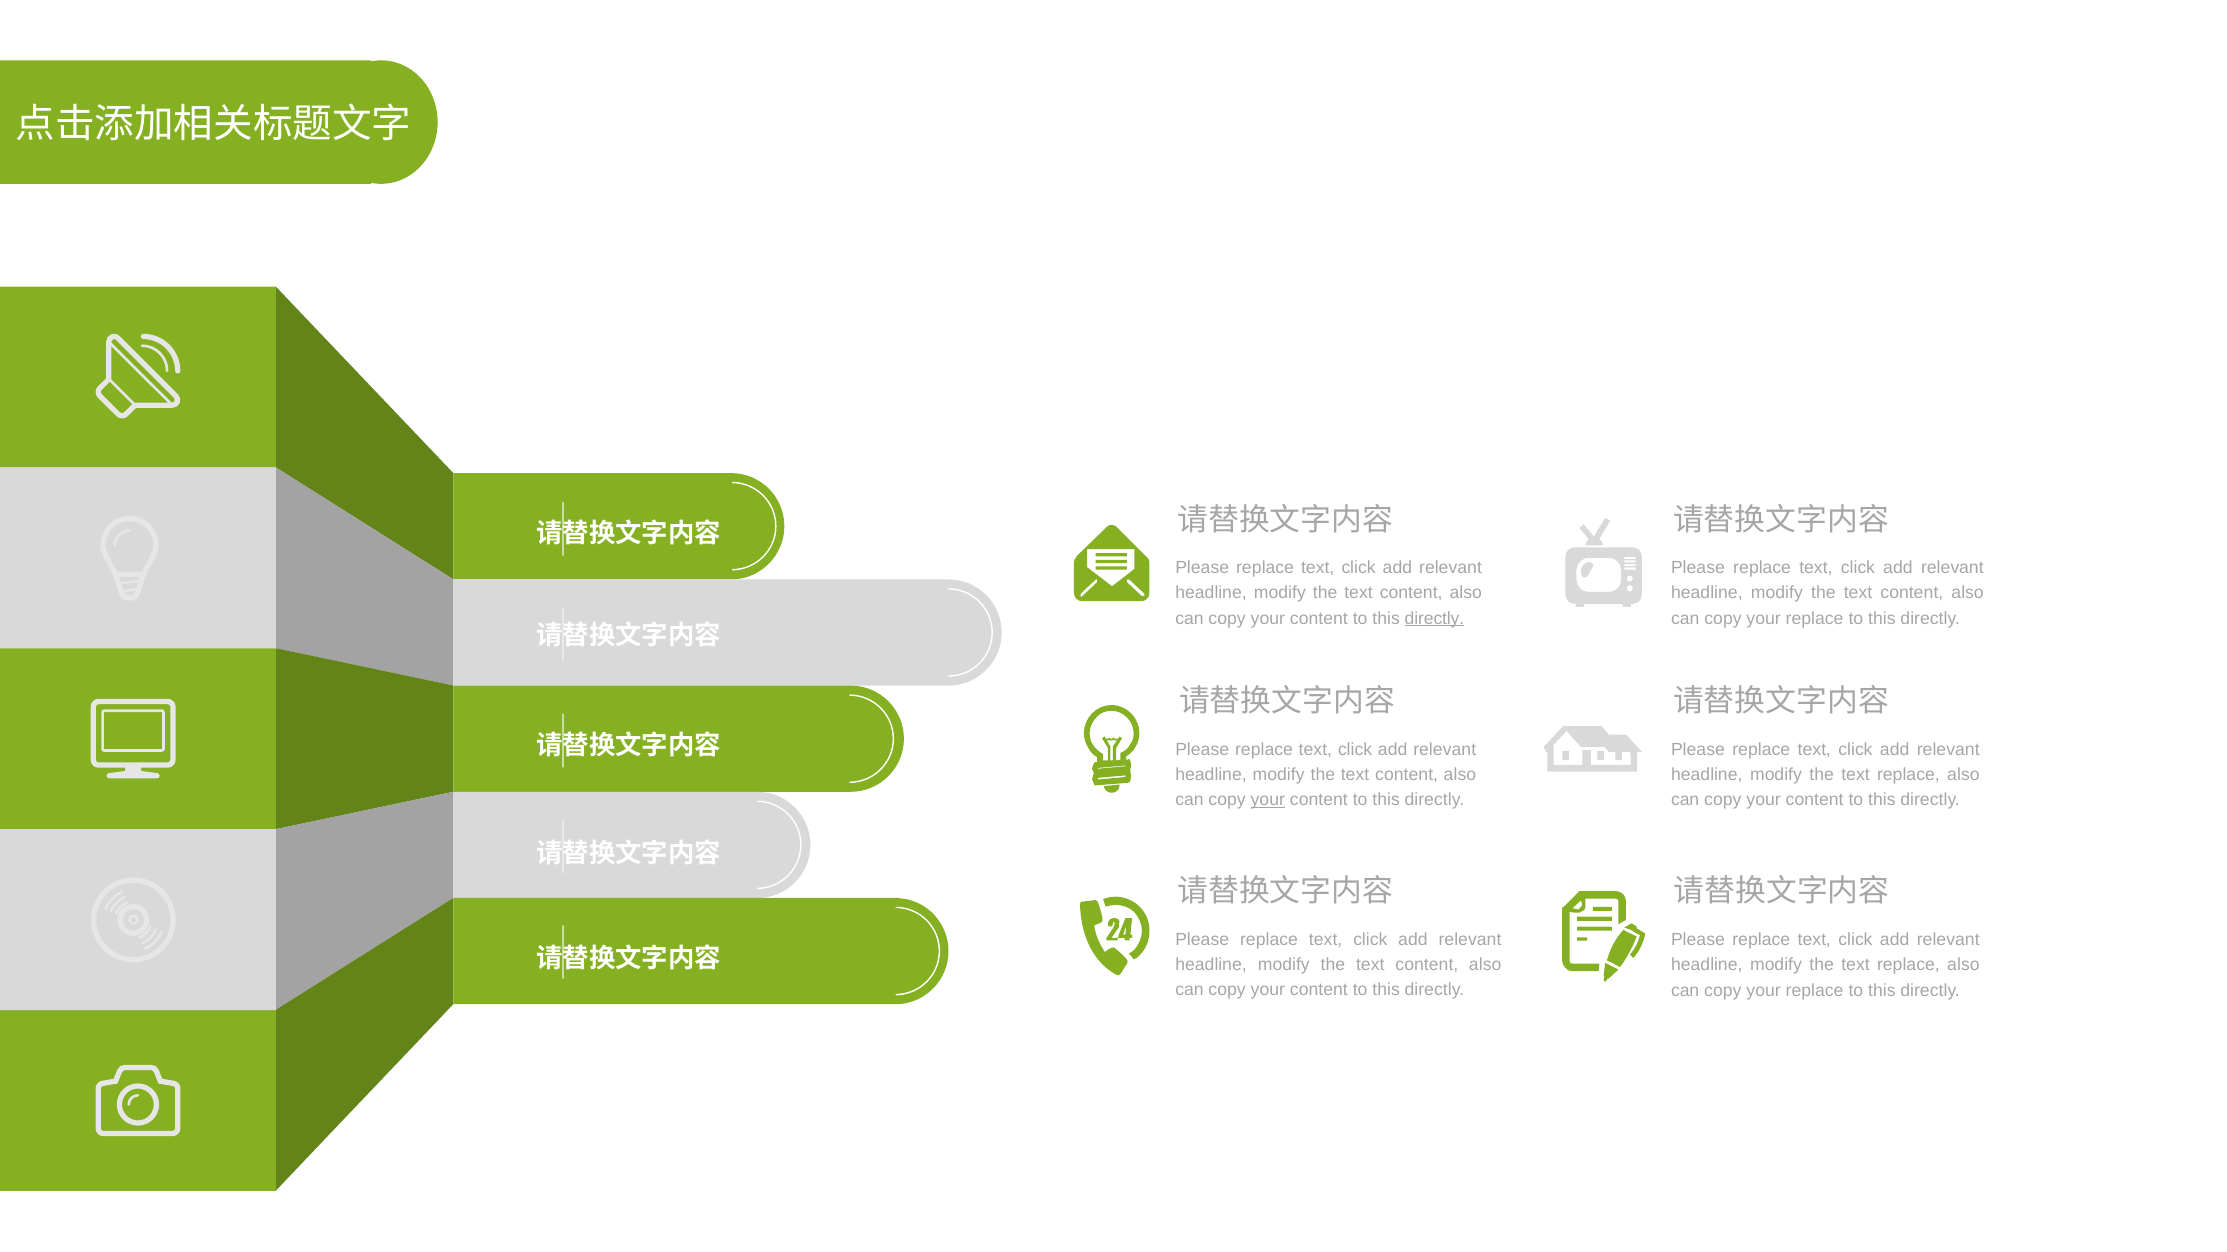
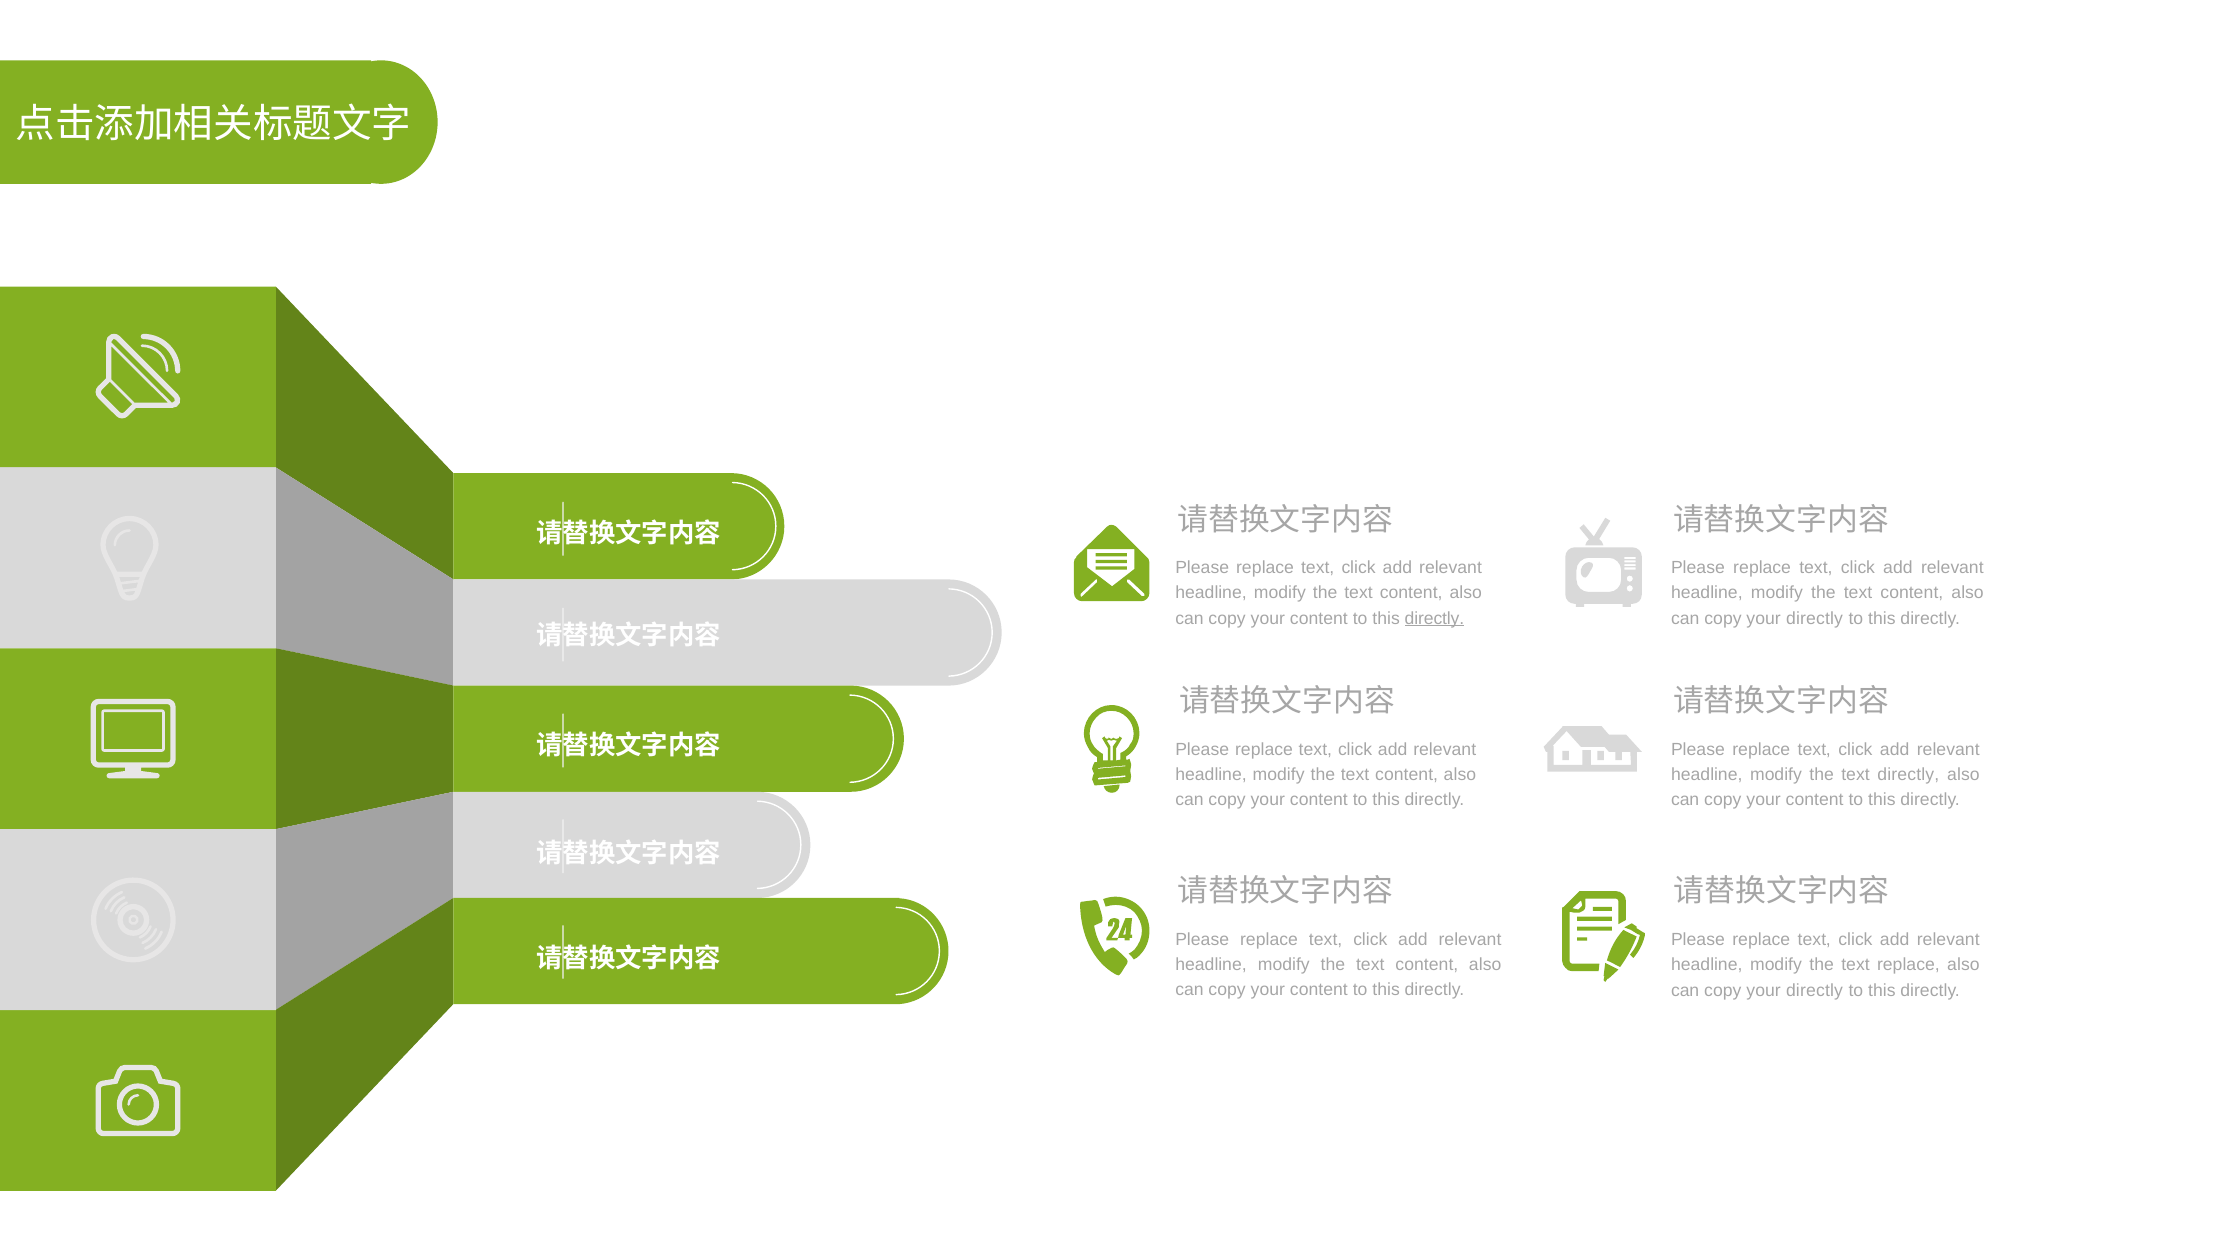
replace at (1815, 619): replace -> directly
replace at (1908, 775): replace -> directly
your at (1268, 800) underline: present -> none
replace at (1815, 991): replace -> directly
